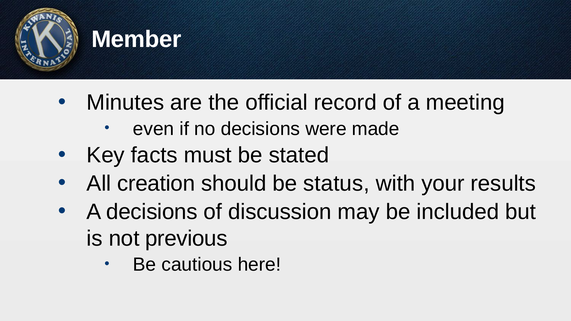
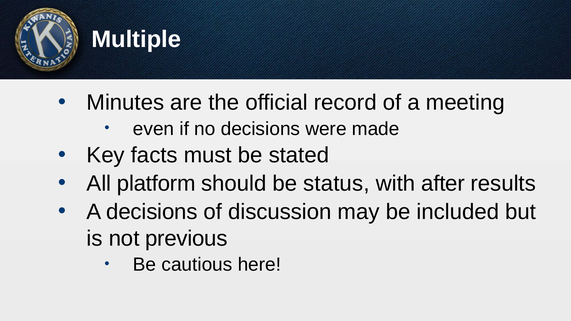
Member: Member -> Multiple
creation: creation -> platform
your: your -> after
